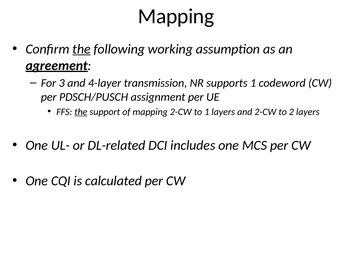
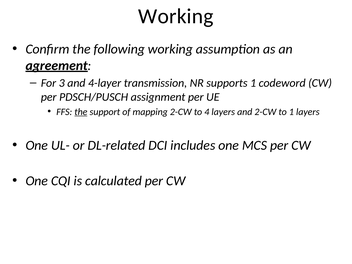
Mapping at (176, 16): Mapping -> Working
the at (82, 49) underline: present -> none
to 1: 1 -> 4
to 2: 2 -> 1
